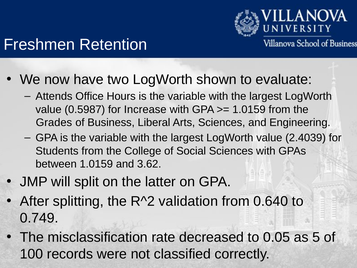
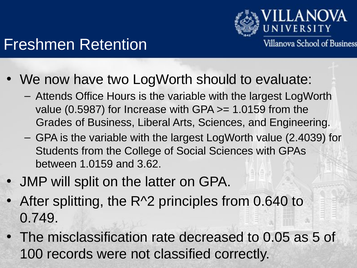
shown: shown -> should
validation: validation -> principles
